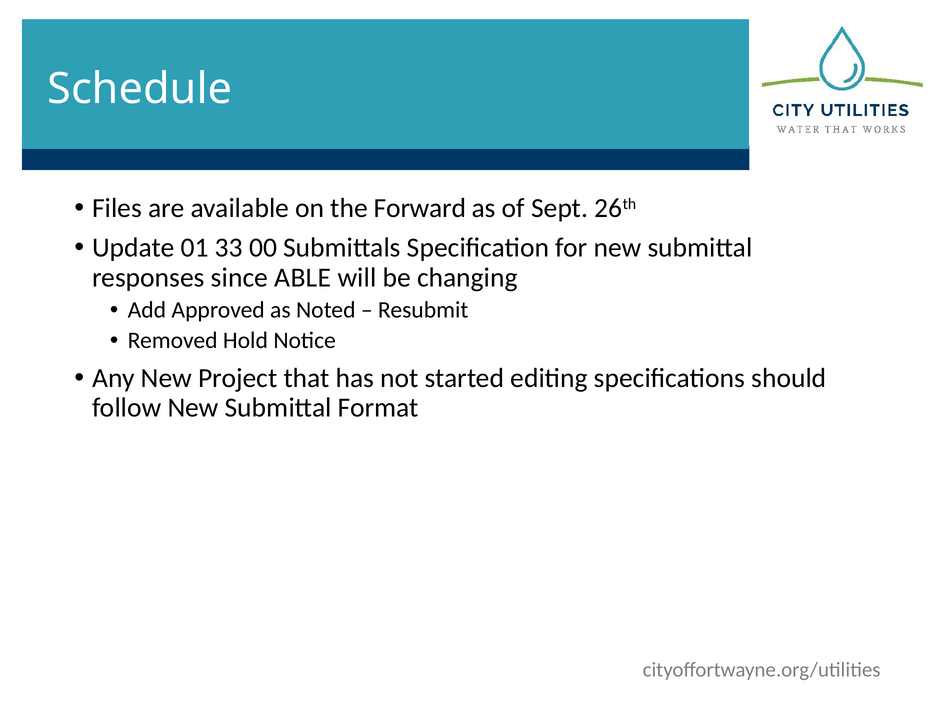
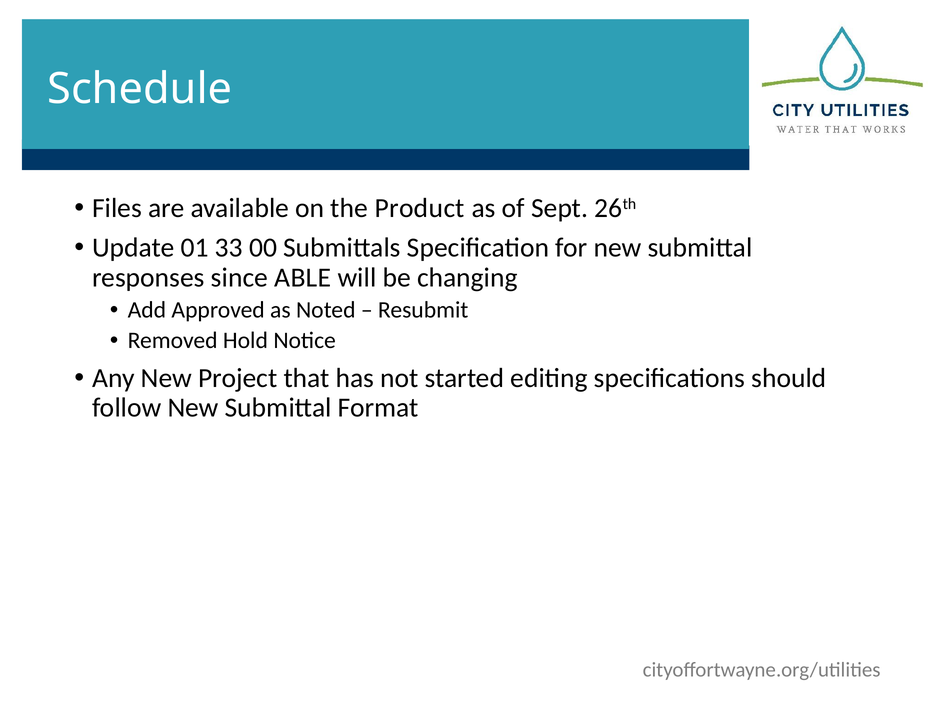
Forward: Forward -> Product
